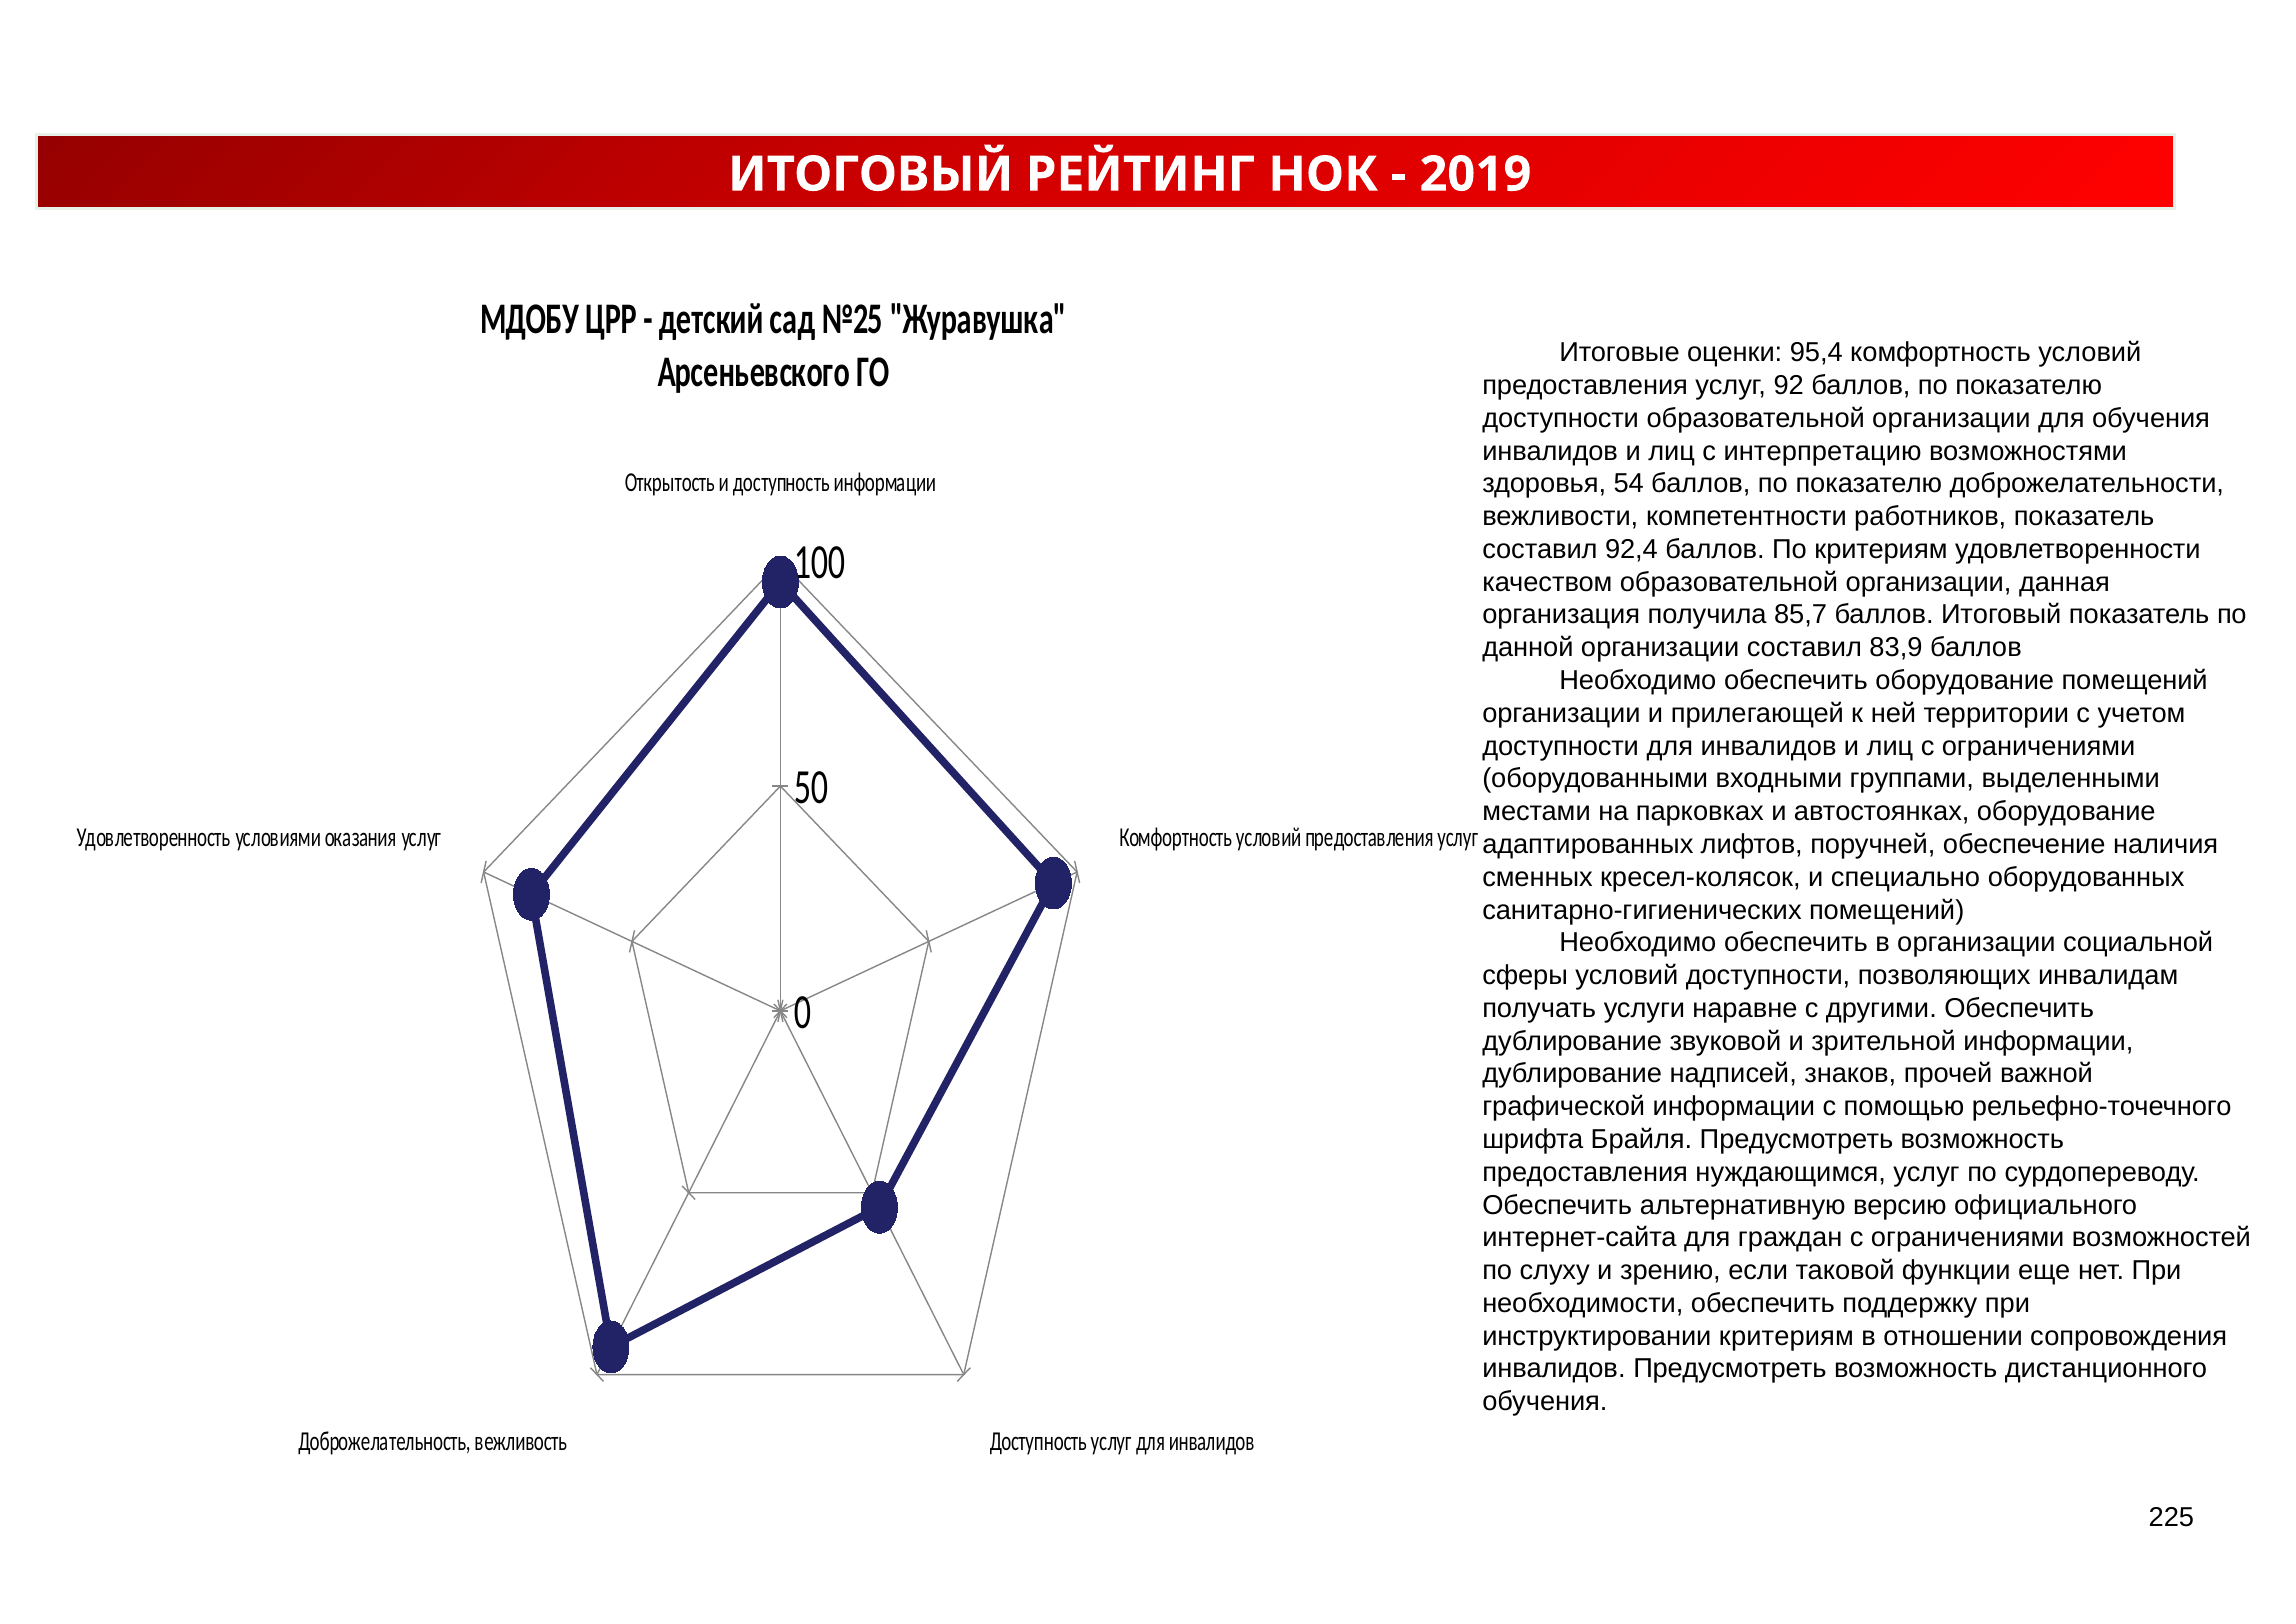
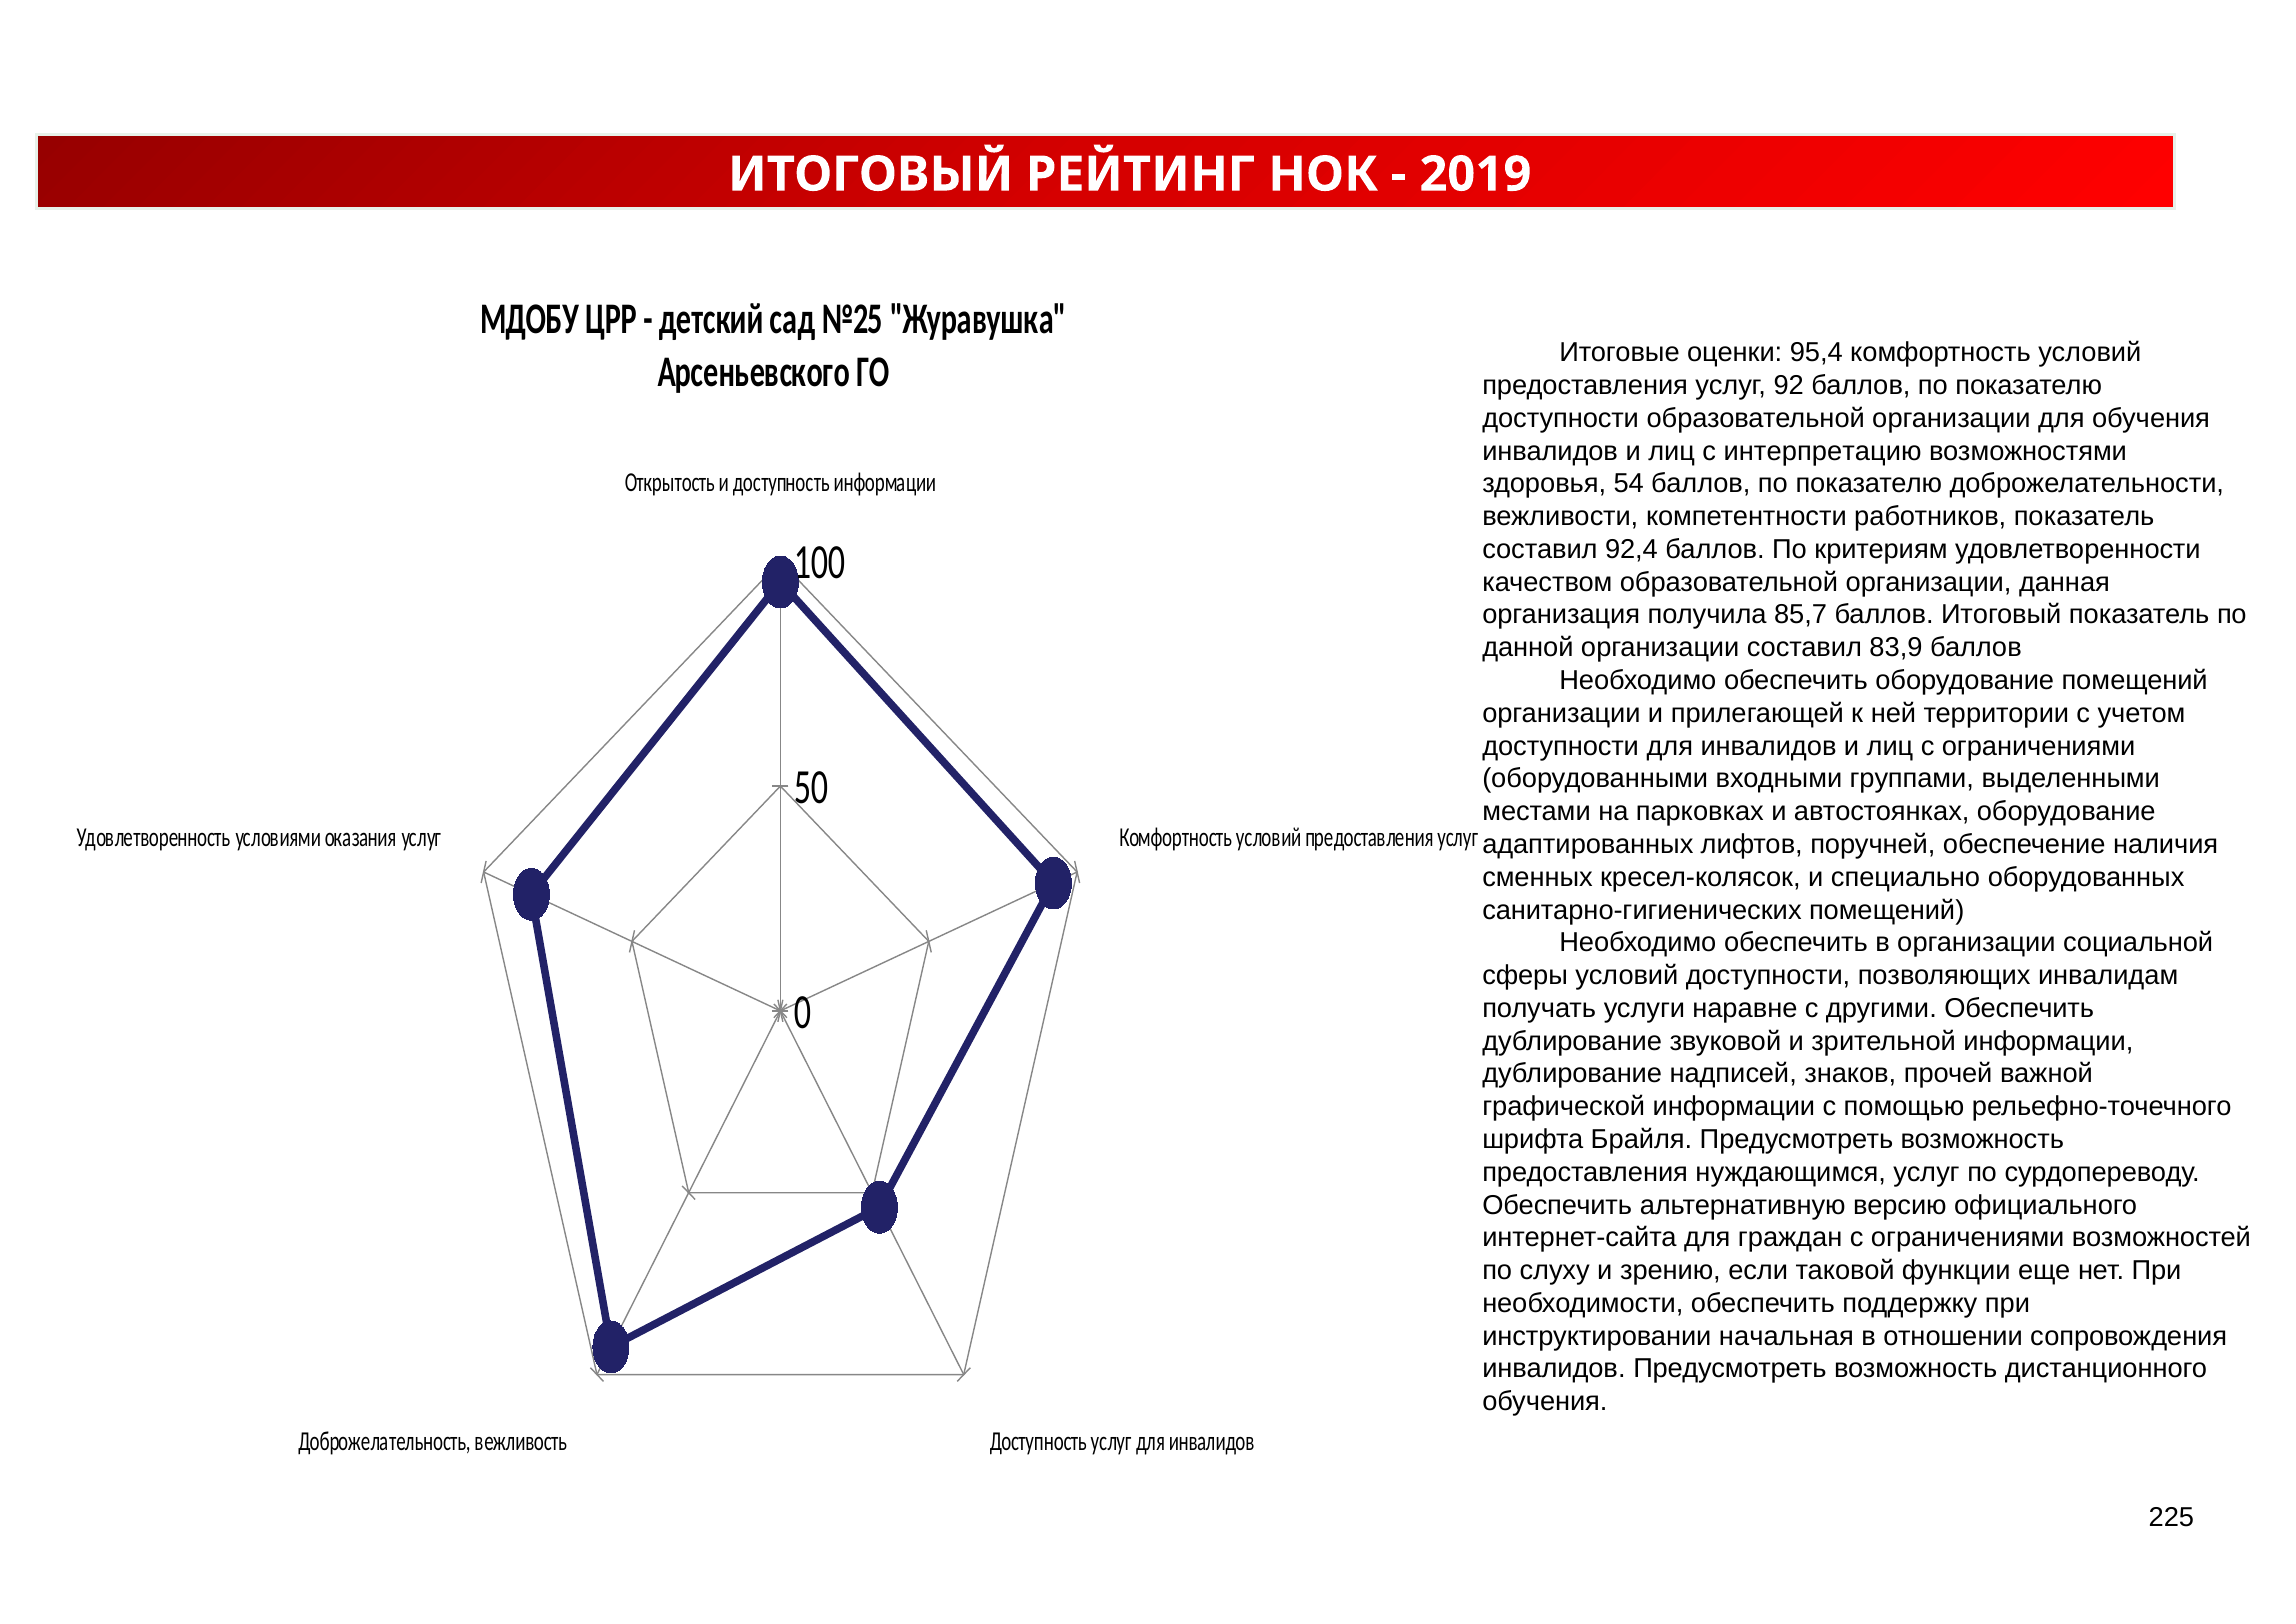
инструктировании критериям: критериям -> начальная
